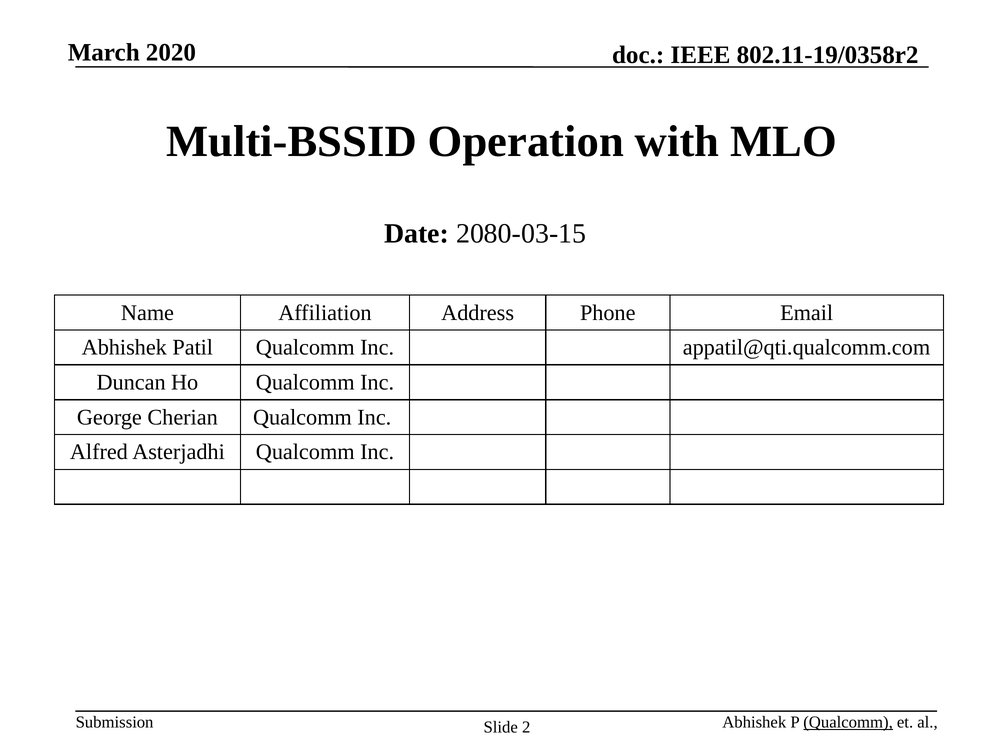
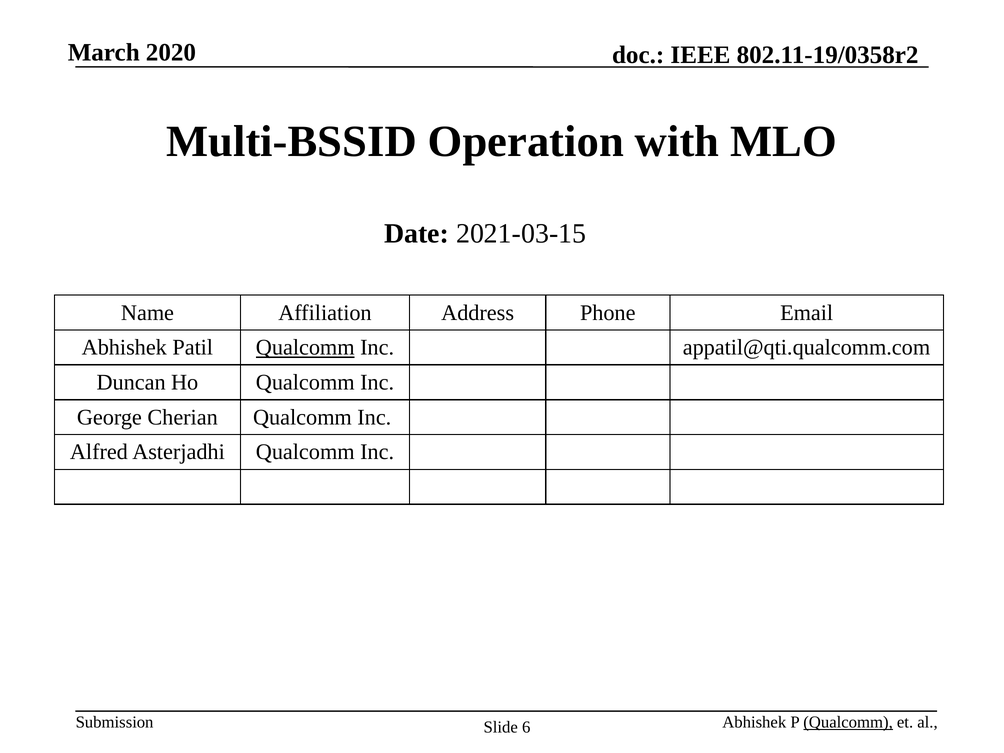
2080-03-15: 2080-03-15 -> 2021-03-15
Qualcomm at (305, 348) underline: none -> present
2: 2 -> 6
